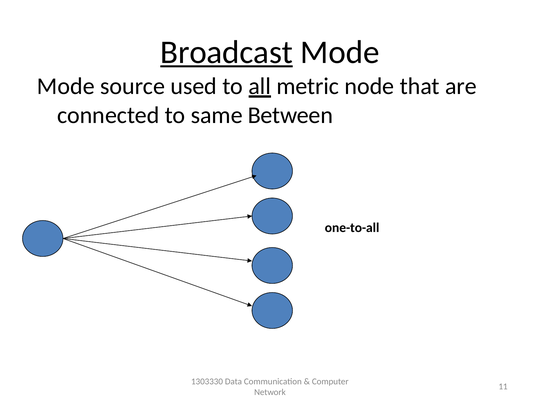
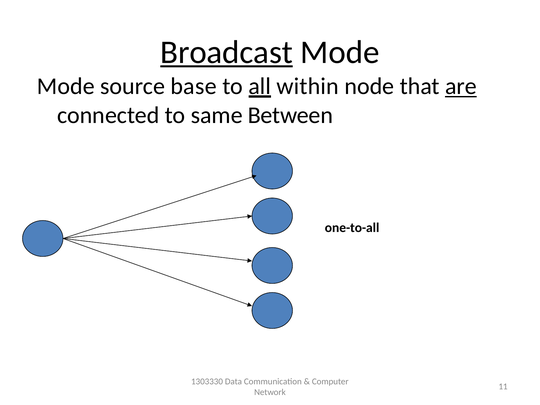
used: used -> base
metric: metric -> within
are underline: none -> present
